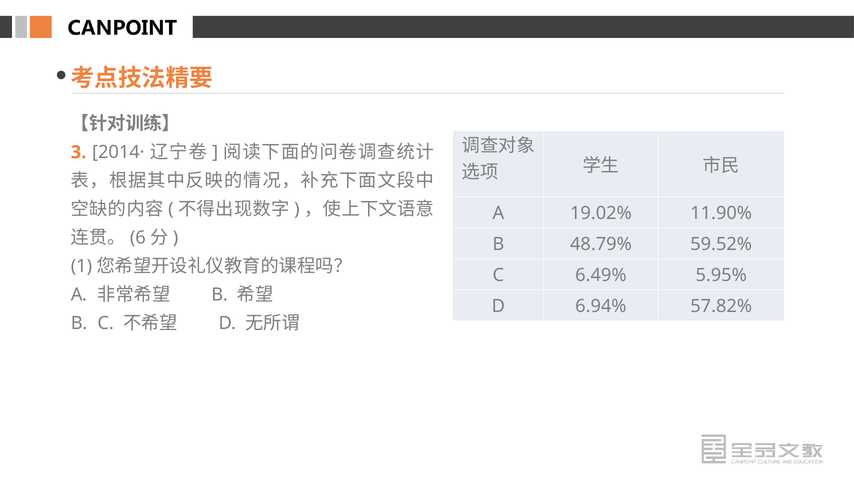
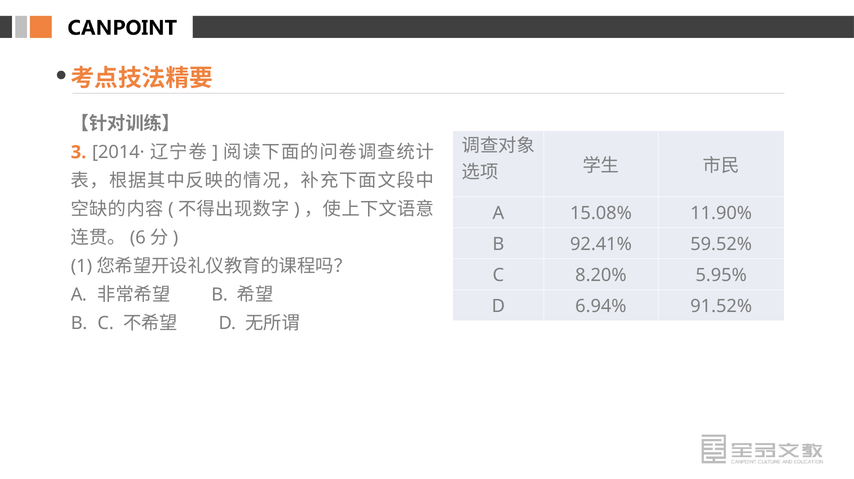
19.02%: 19.02% -> 15.08%
48.79%: 48.79% -> 92.41%
6.49%: 6.49% -> 8.20%
57.82%: 57.82% -> 91.52%
